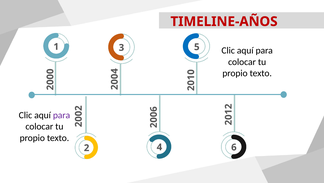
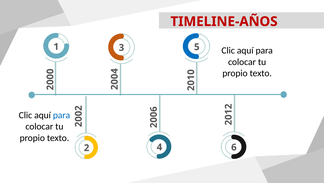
para at (62, 115) colour: purple -> blue
